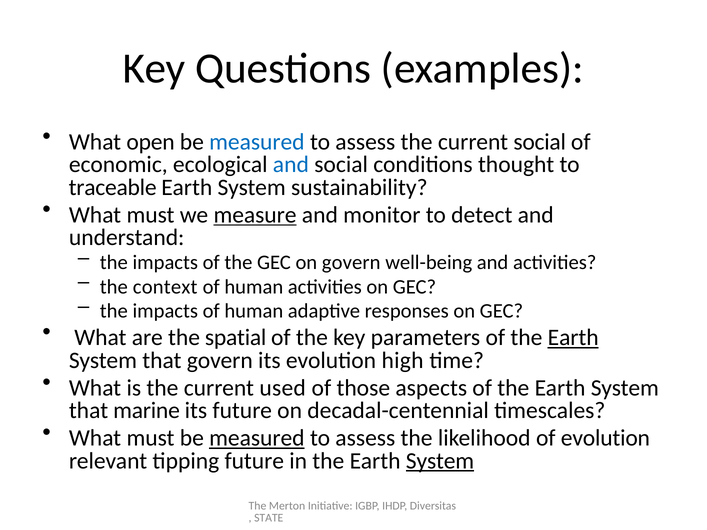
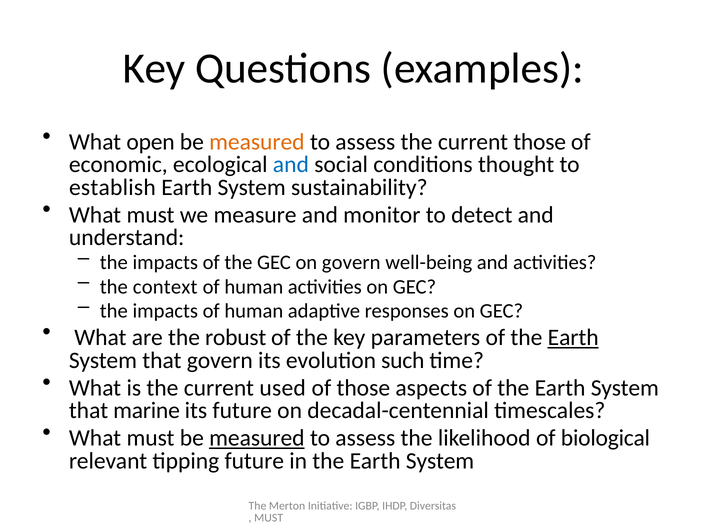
measured at (257, 142) colour: blue -> orange
current social: social -> those
traceable: traceable -> establish
measure underline: present -> none
spatial: spatial -> robust
high: high -> such
of evolution: evolution -> biological
System at (440, 461) underline: present -> none
STATE at (269, 518): STATE -> MUST
